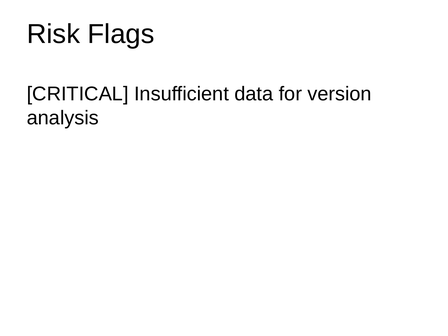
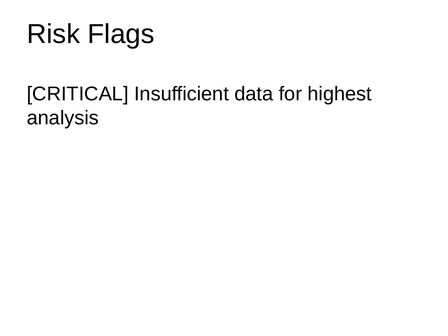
version: version -> highest
